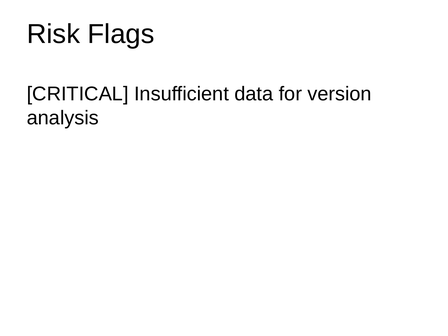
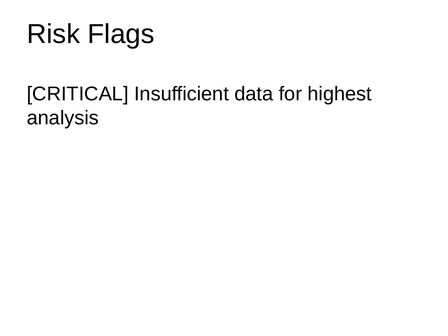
version: version -> highest
